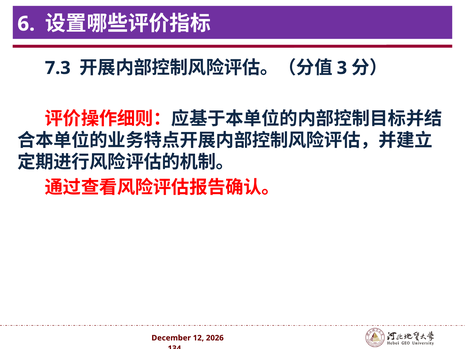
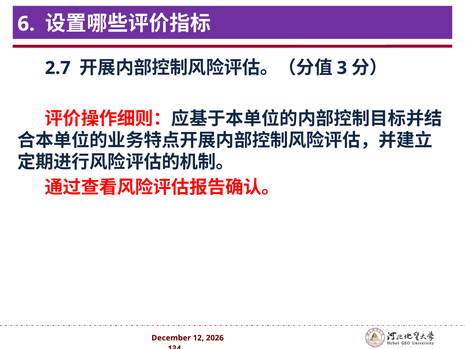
7.3: 7.3 -> 2.7
